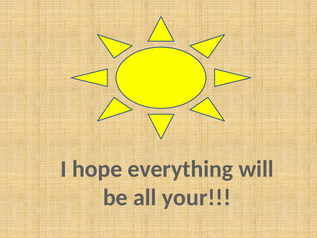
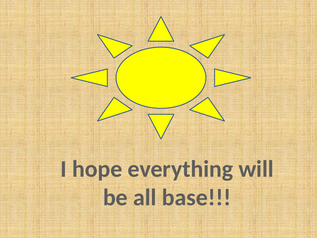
your: your -> base
